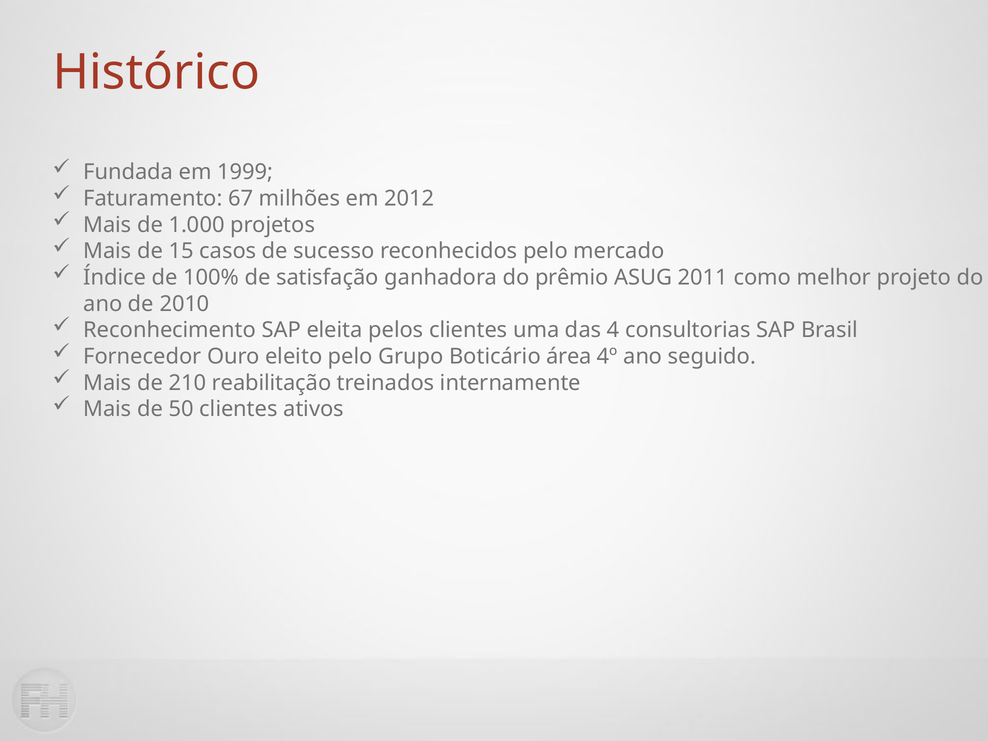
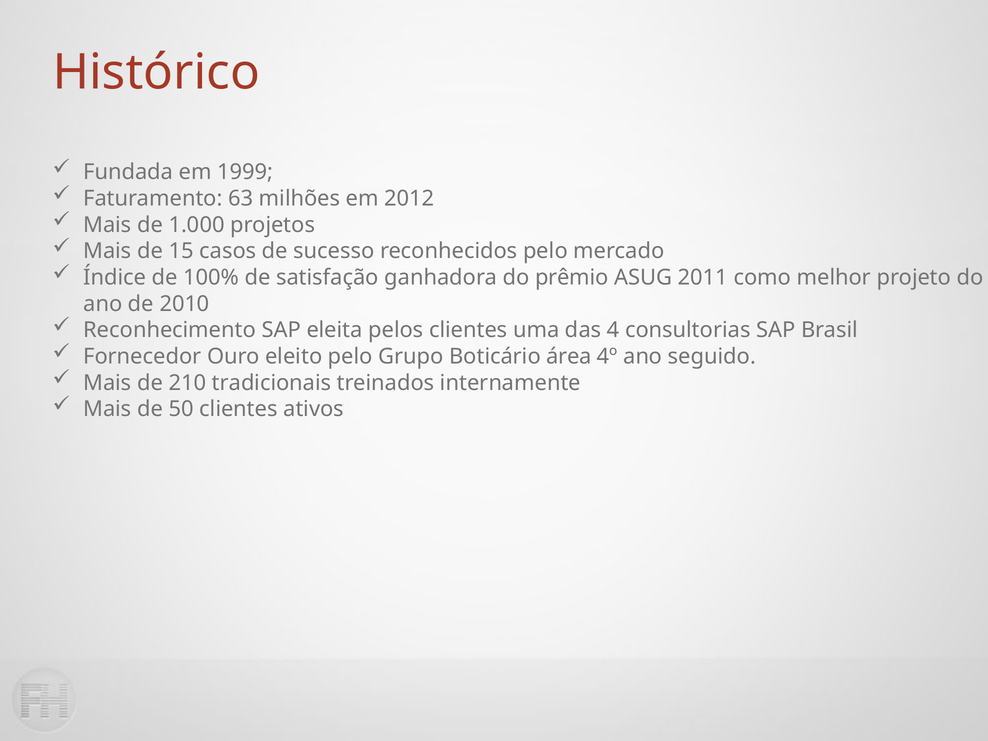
67: 67 -> 63
reabilitação: reabilitação -> tradicionais
